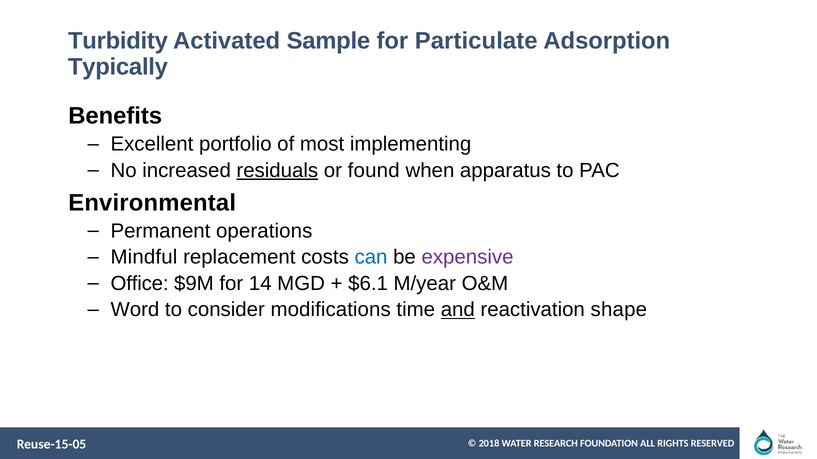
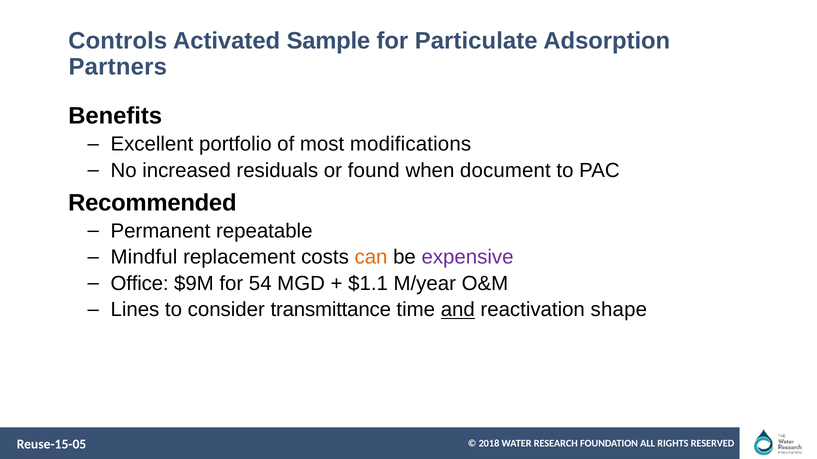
Turbidity: Turbidity -> Controls
Typically: Typically -> Partners
implementing: implementing -> modifications
residuals underline: present -> none
apparatus: apparatus -> document
Environmental: Environmental -> Recommended
operations: operations -> repeatable
can colour: blue -> orange
14: 14 -> 54
$6.1: $6.1 -> $1.1
Word: Word -> Lines
modifications: modifications -> transmittance
